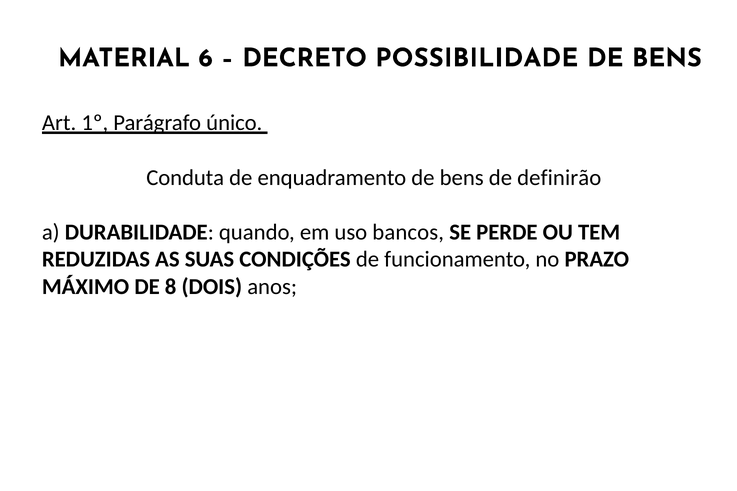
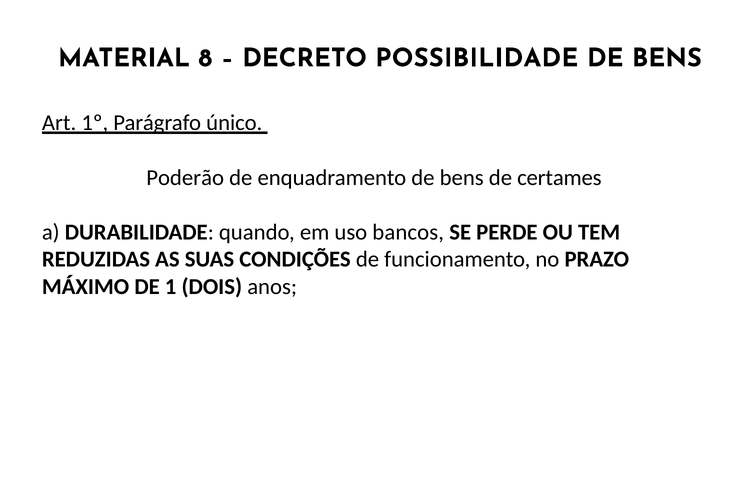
6: 6 -> 8
Conduta: Conduta -> Poderão
definirão: definirão -> certames
8: 8 -> 1
